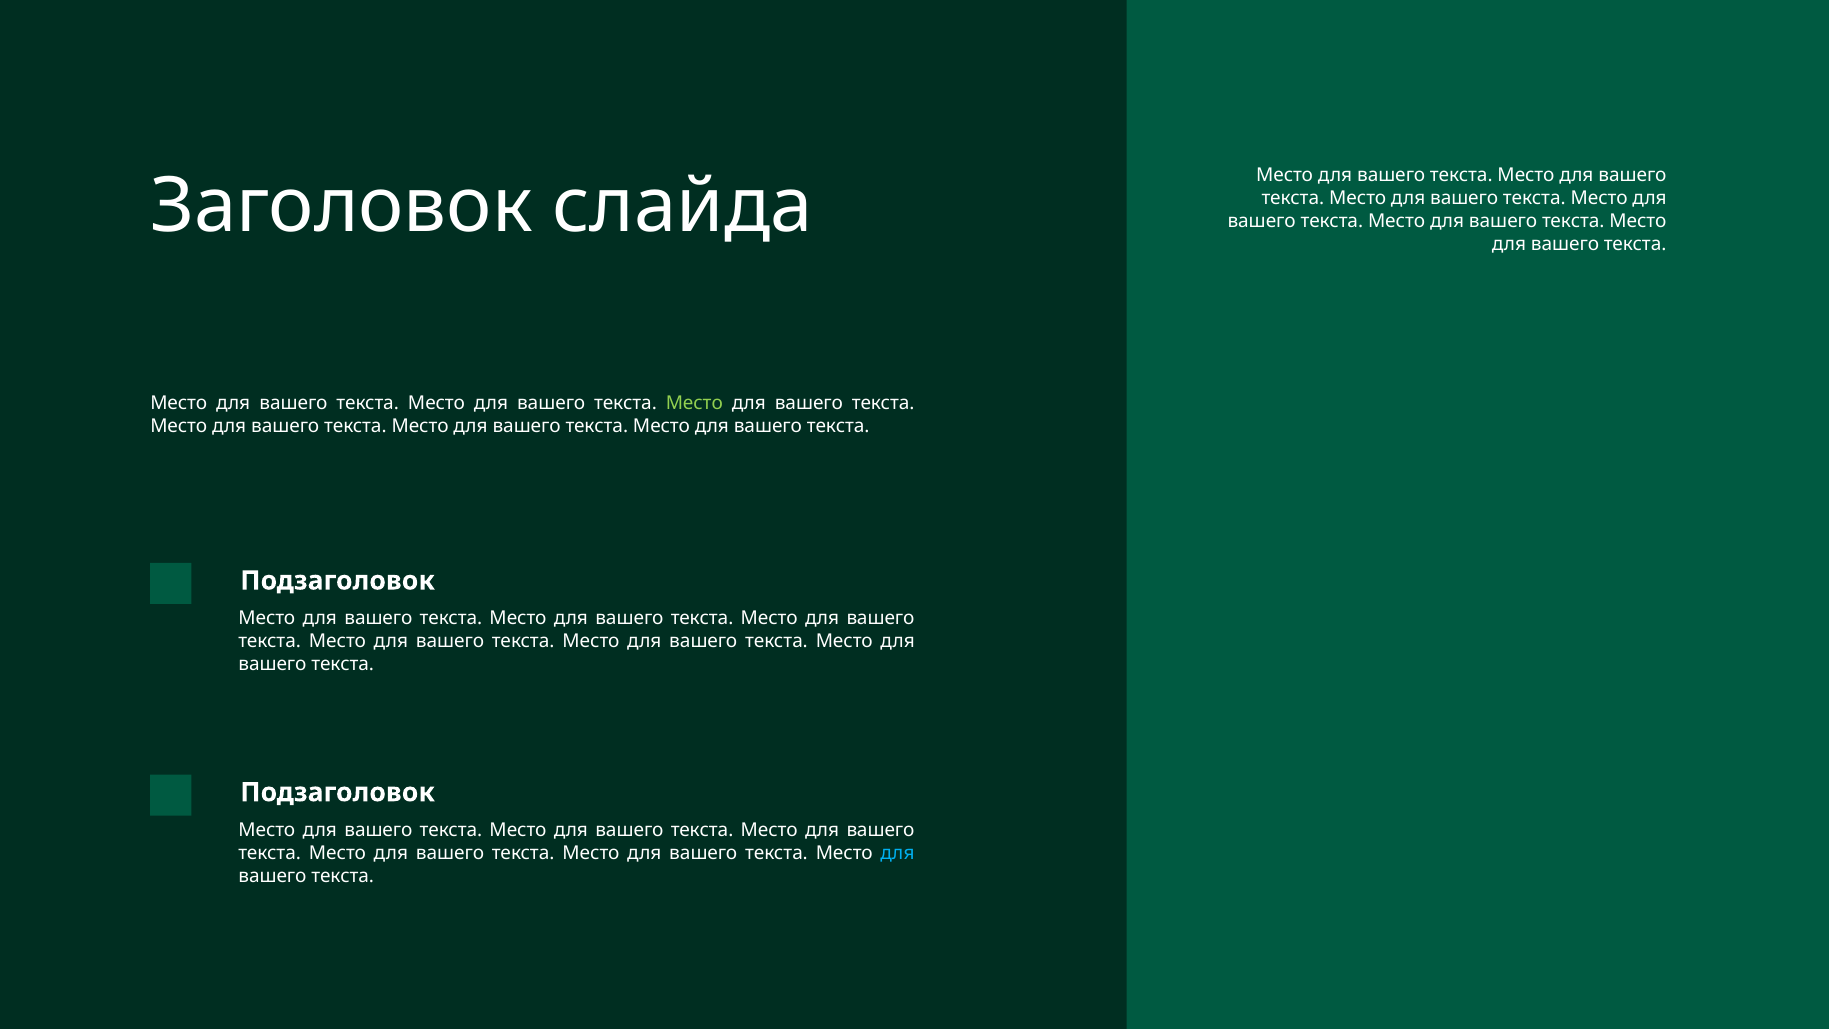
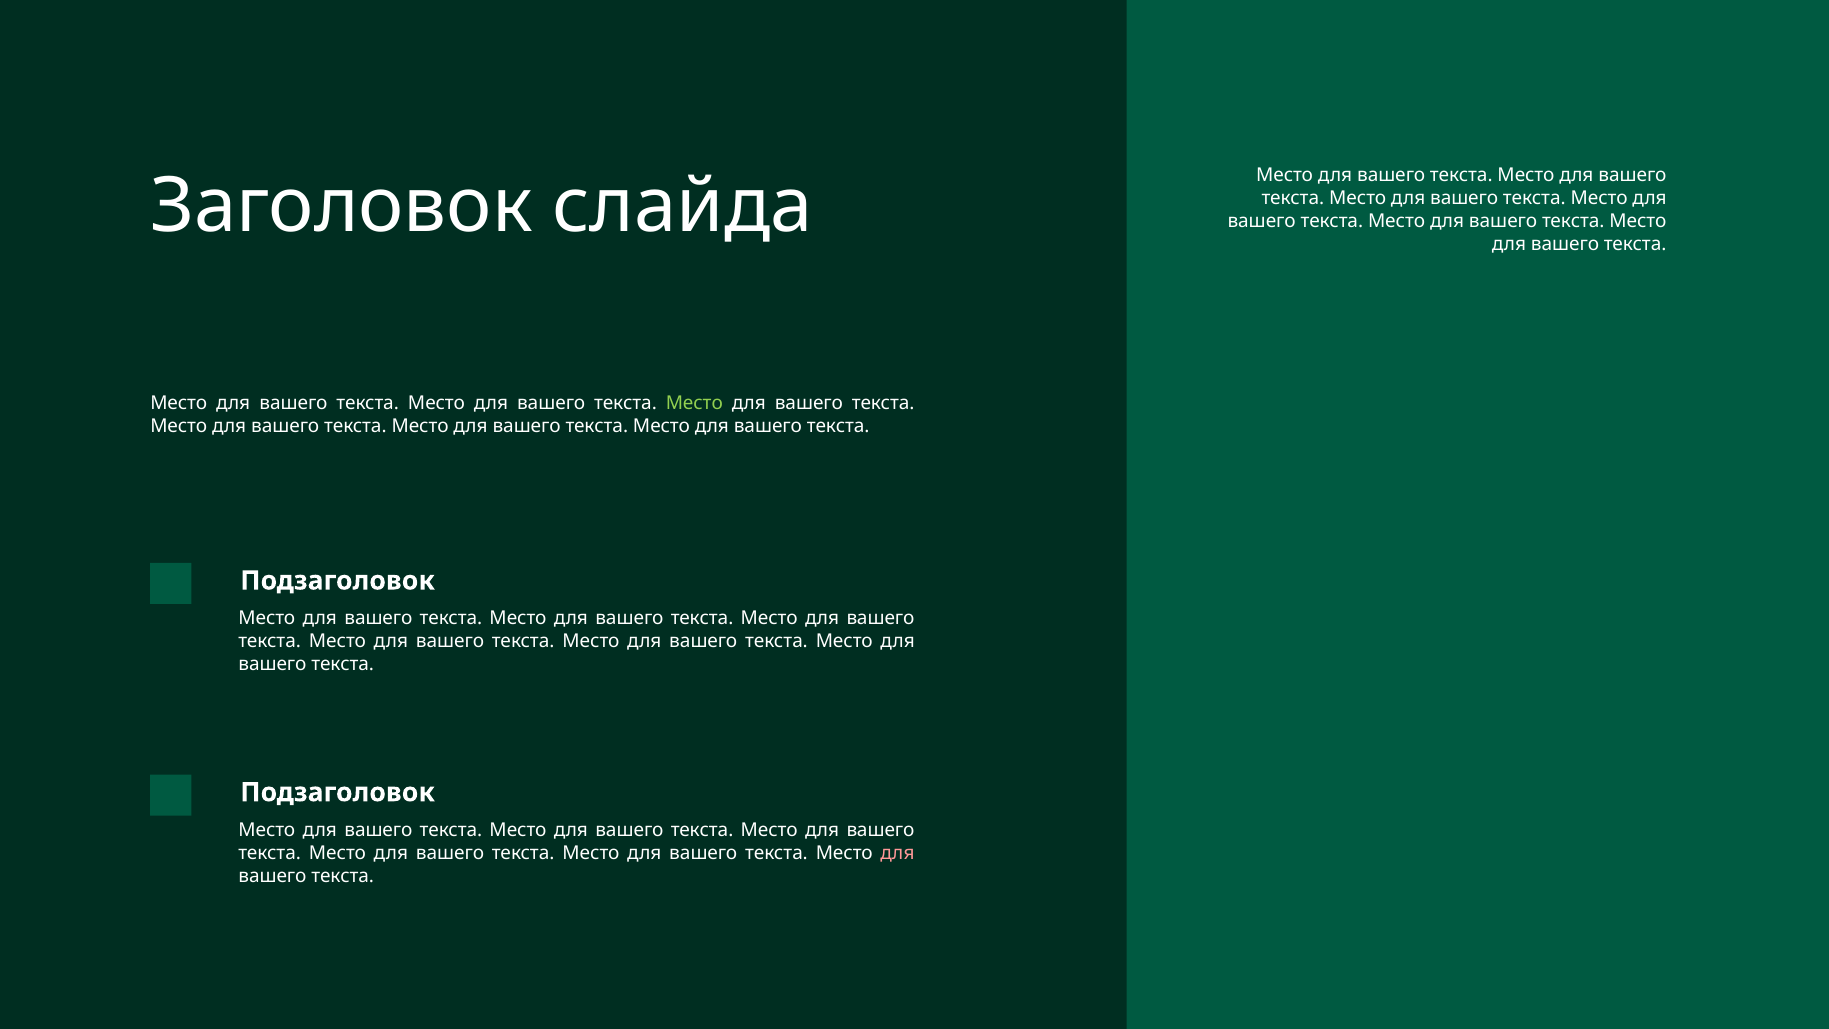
для at (898, 853) colour: light blue -> pink
